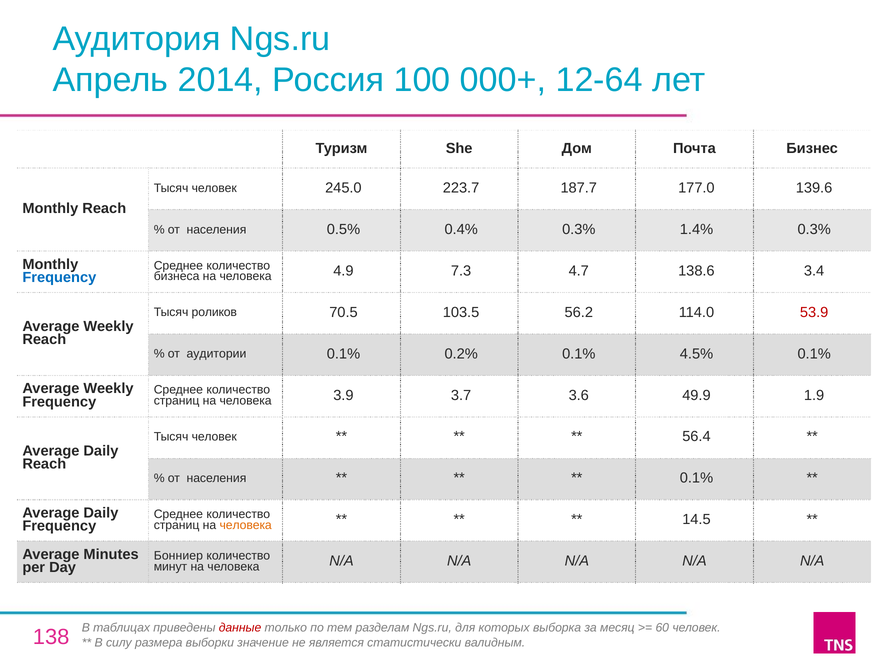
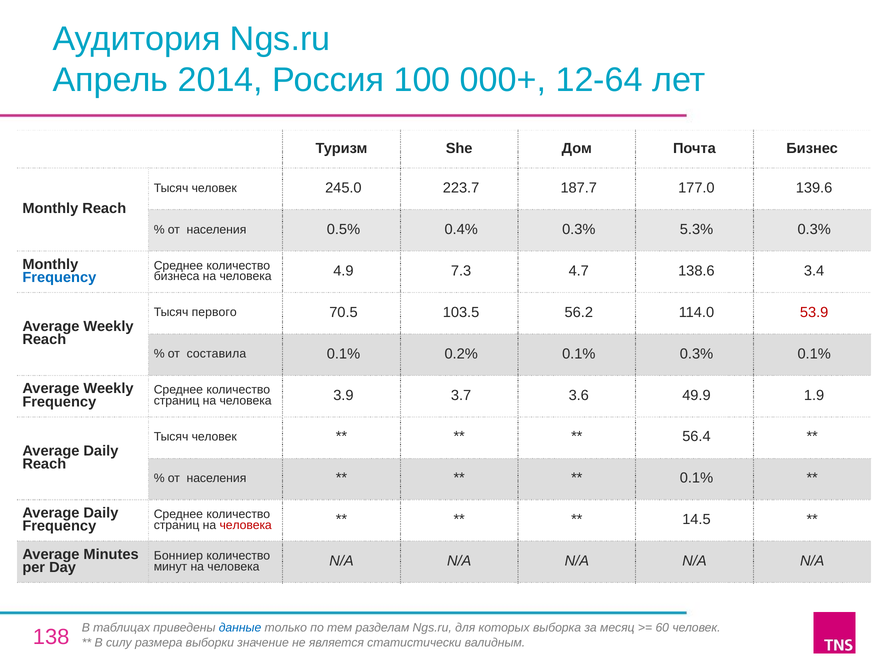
1.4%: 1.4% -> 5.3%
роликов: роликов -> первого
аудитории: аудитории -> составила
0.1% 4.5%: 4.5% -> 0.3%
человека at (246, 526) colour: orange -> red
данные colour: red -> blue
